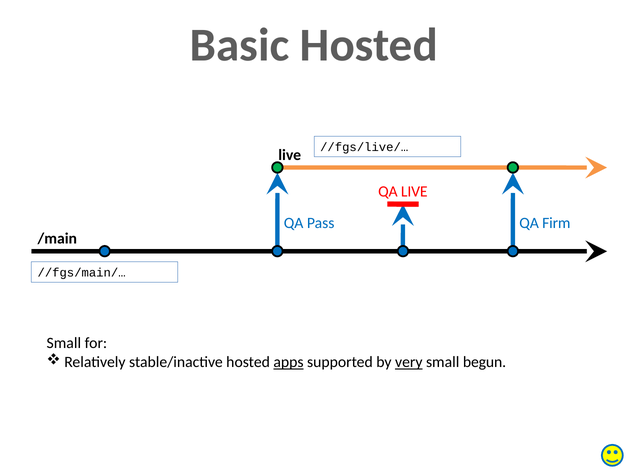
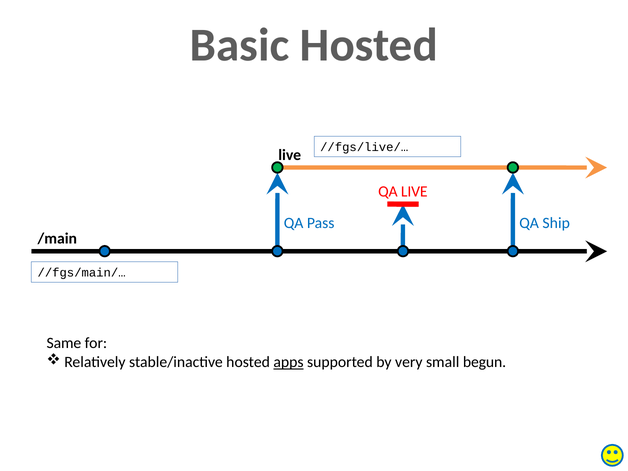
Firm: Firm -> Ship
Small at (64, 343): Small -> Same
very underline: present -> none
